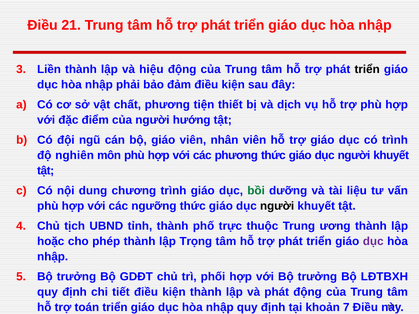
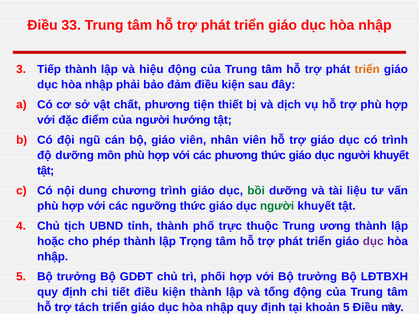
21: 21 -> 33
Liền: Liền -> Tiếp
triển at (367, 69) colour: black -> orange
độ nghiên: nghiên -> dưỡng
người at (277, 206) colour: black -> green
và phát: phát -> tổng
toán: toán -> tách
khoản 7: 7 -> 5
